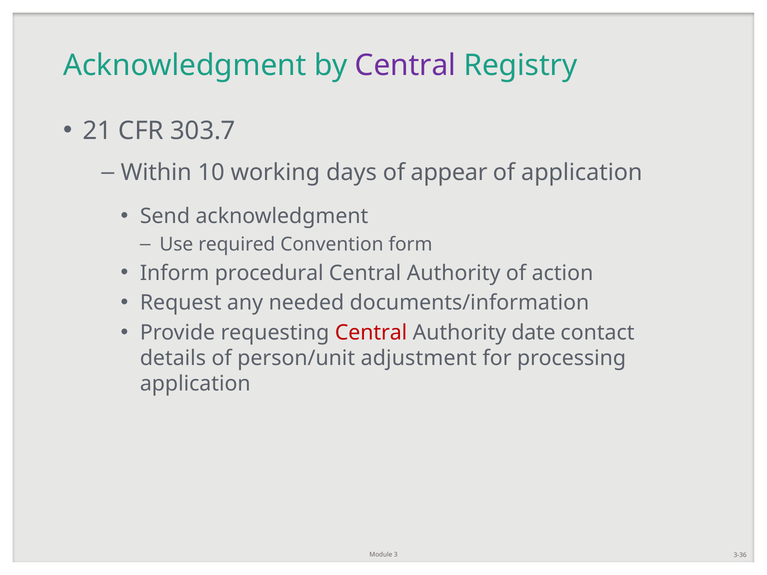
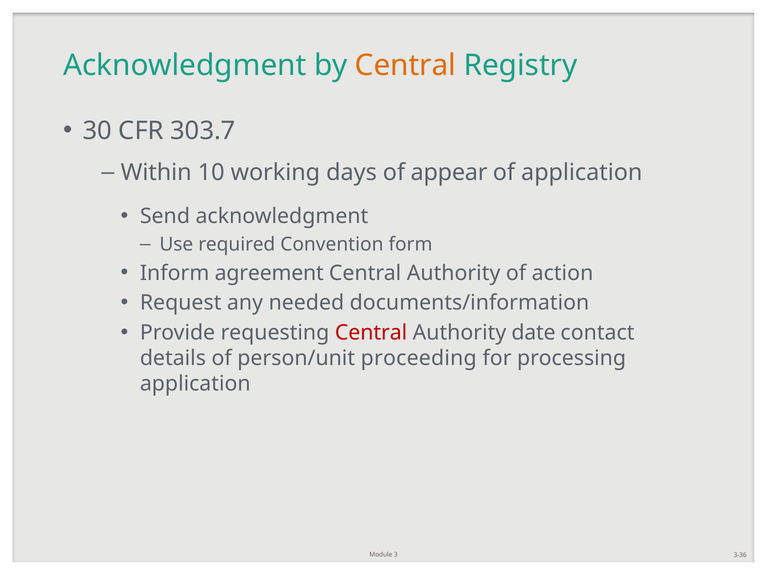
Central at (405, 65) colour: purple -> orange
21: 21 -> 30
procedural: procedural -> agreement
adjustment: adjustment -> proceeding
